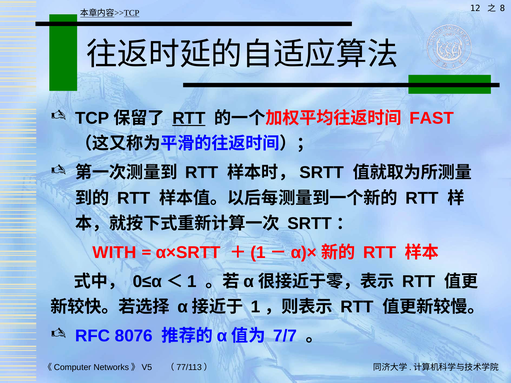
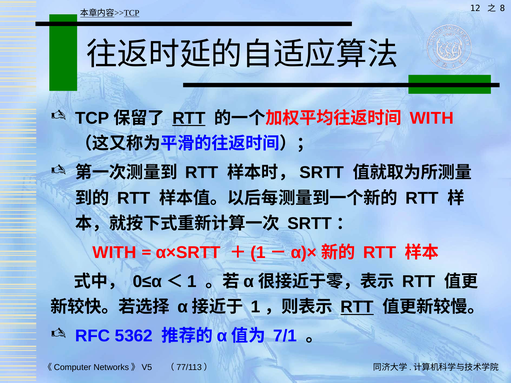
FAST at (432, 118): FAST -> WITH
RTT at (357, 307) underline: none -> present
8076: 8076 -> 5362
7/7: 7/7 -> 7/1
